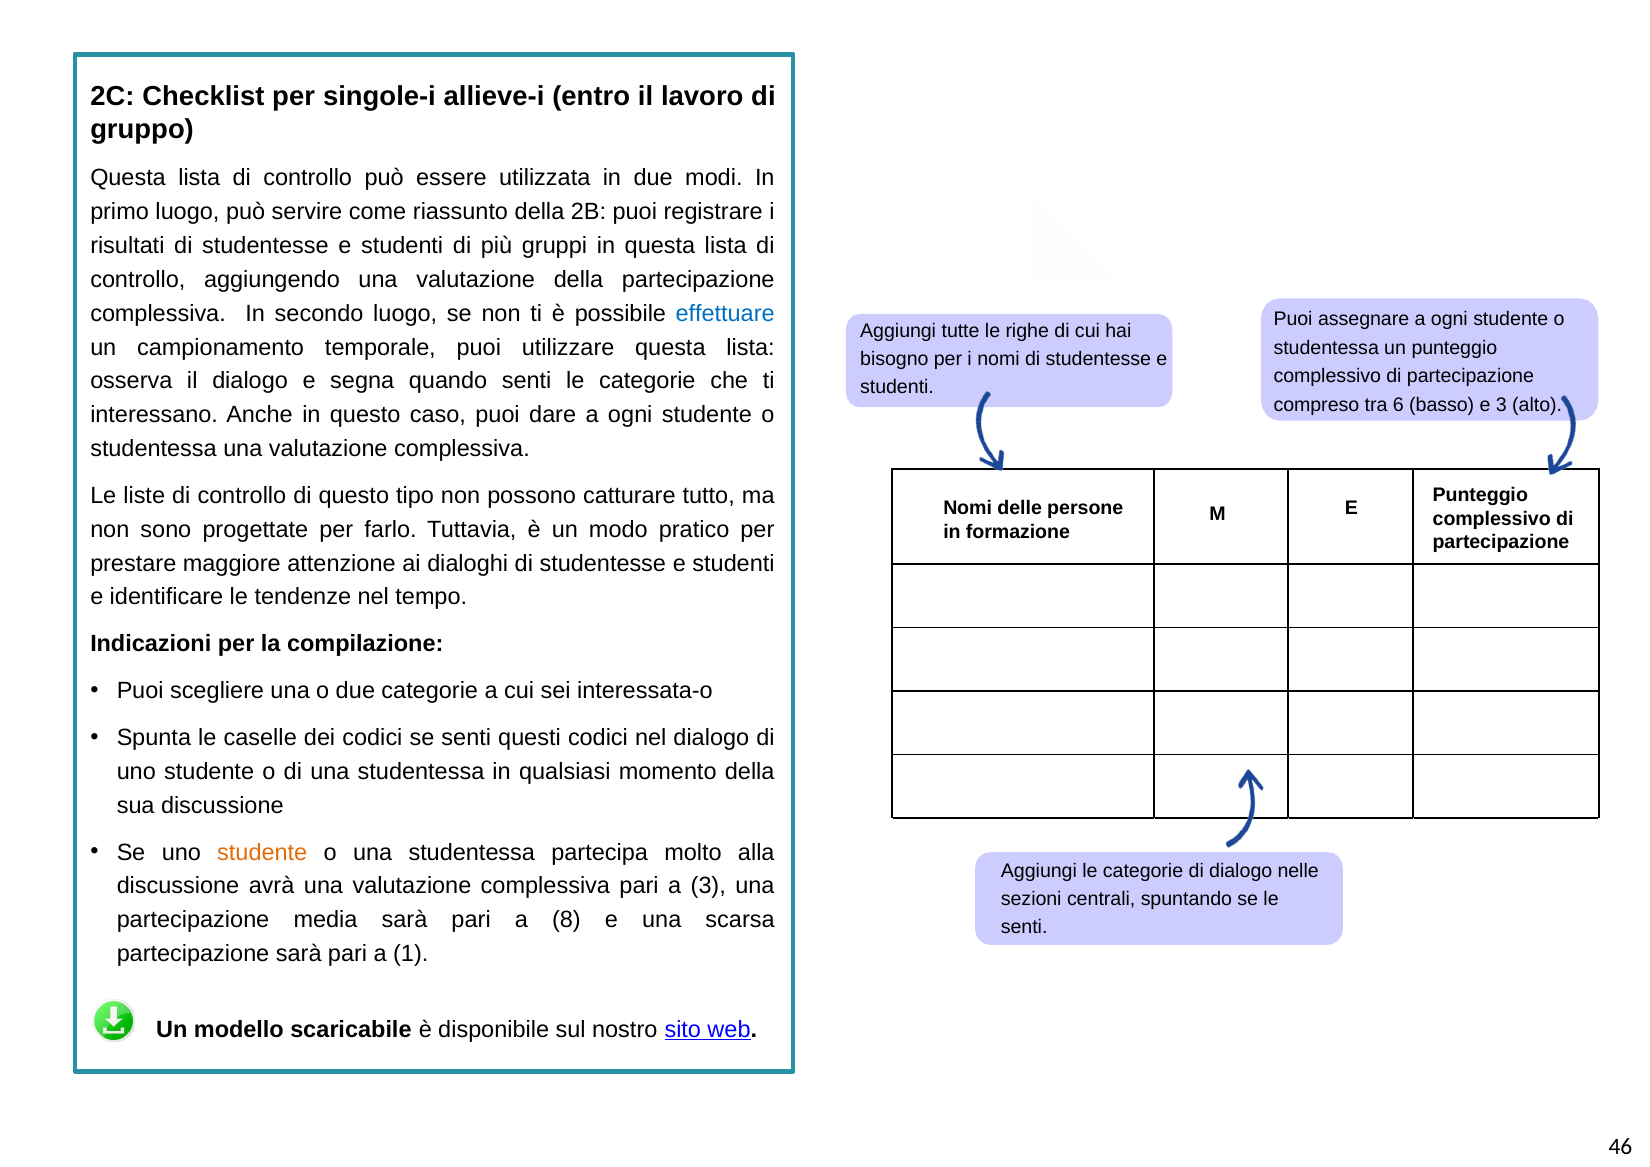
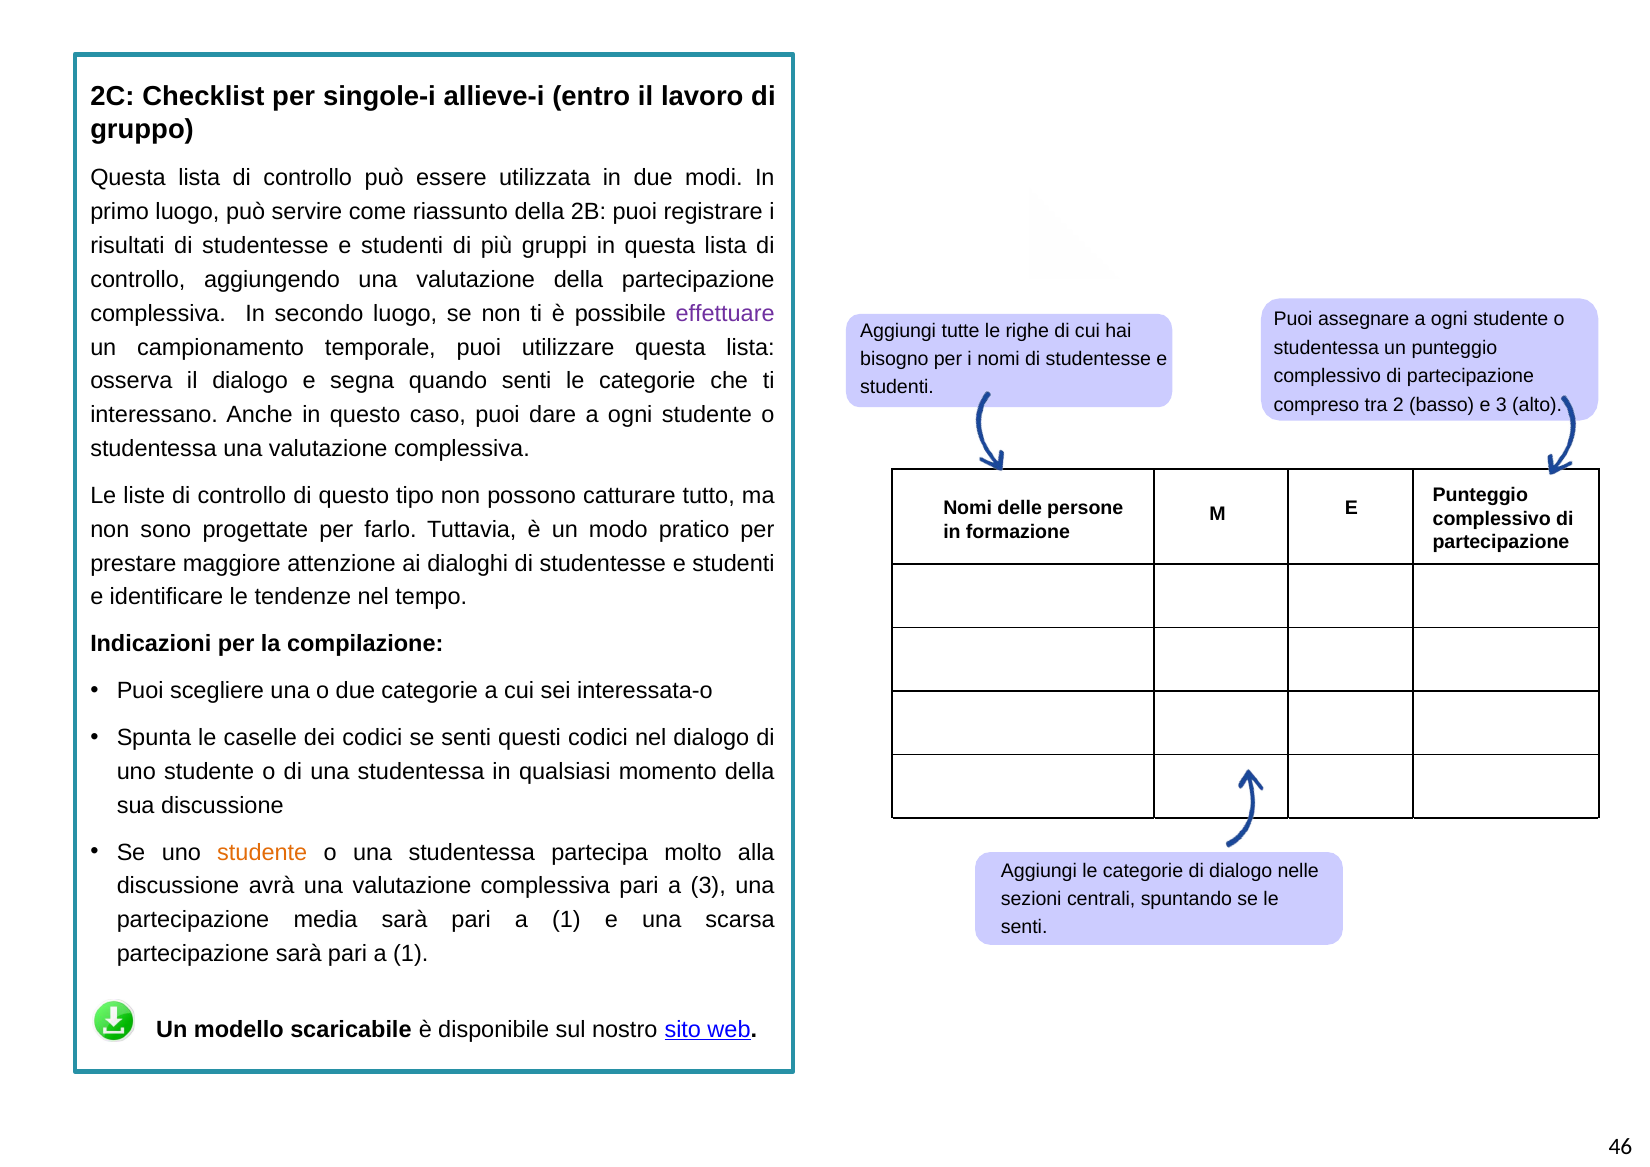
effettuare colour: blue -> purple
6: 6 -> 2
8 at (566, 920): 8 -> 1
